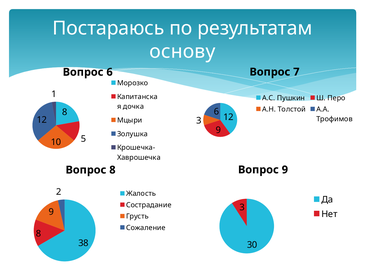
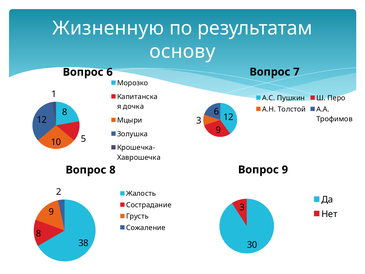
Постараюсь: Постараюсь -> Жизненную
